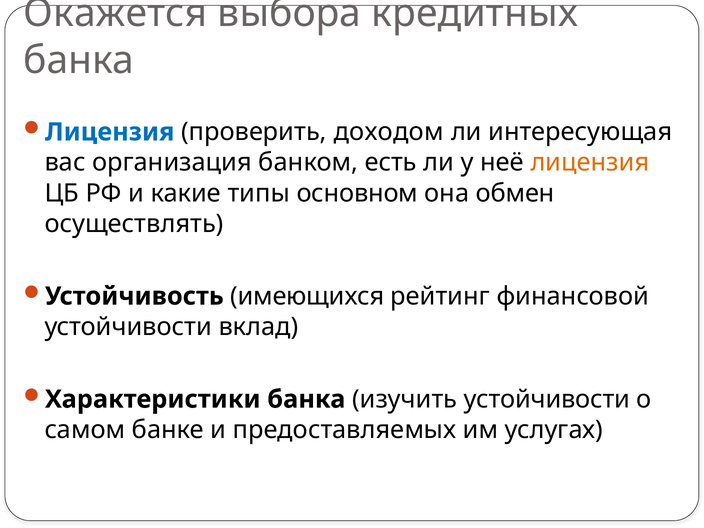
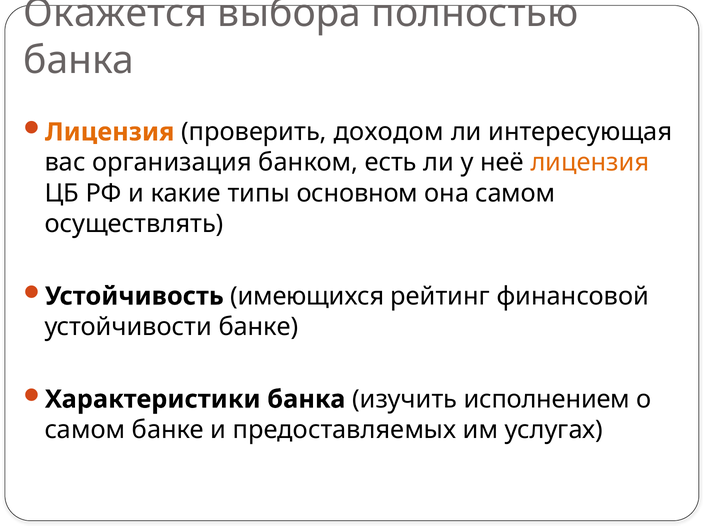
кредитных: кредитных -> полностью
Лицензия at (110, 132) colour: blue -> orange
она обмен: обмен -> самом
устойчивости вклад: вклад -> банке
изучить устойчивости: устойчивости -> исполнением
